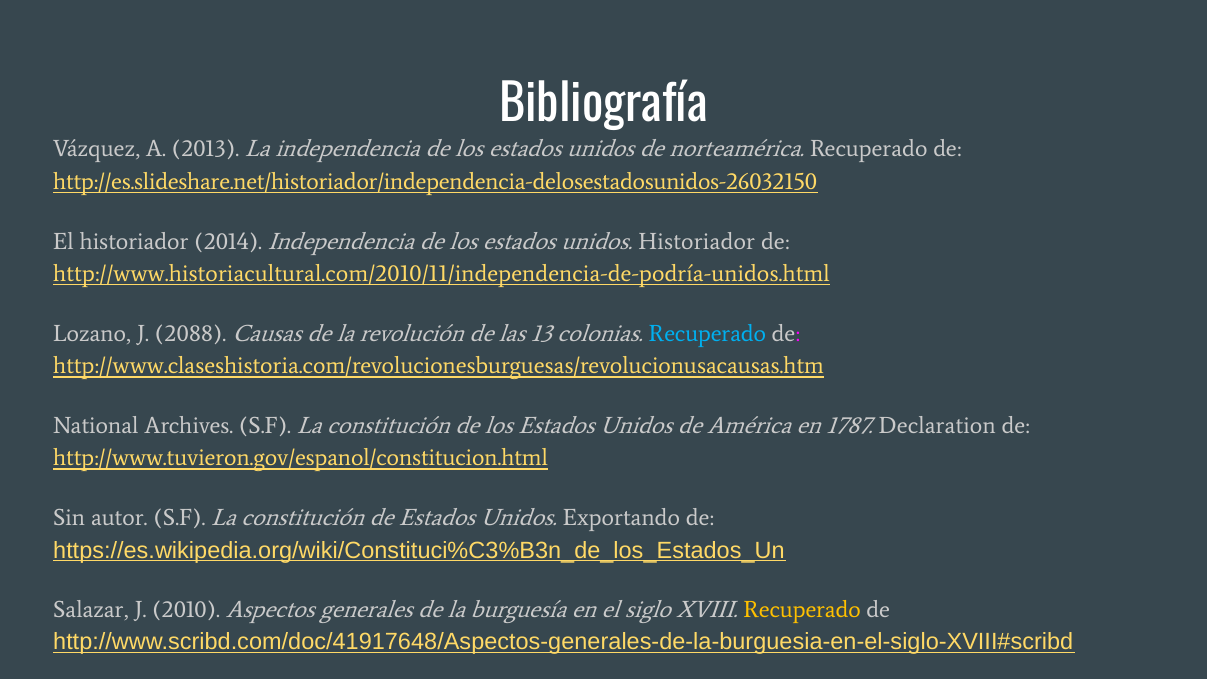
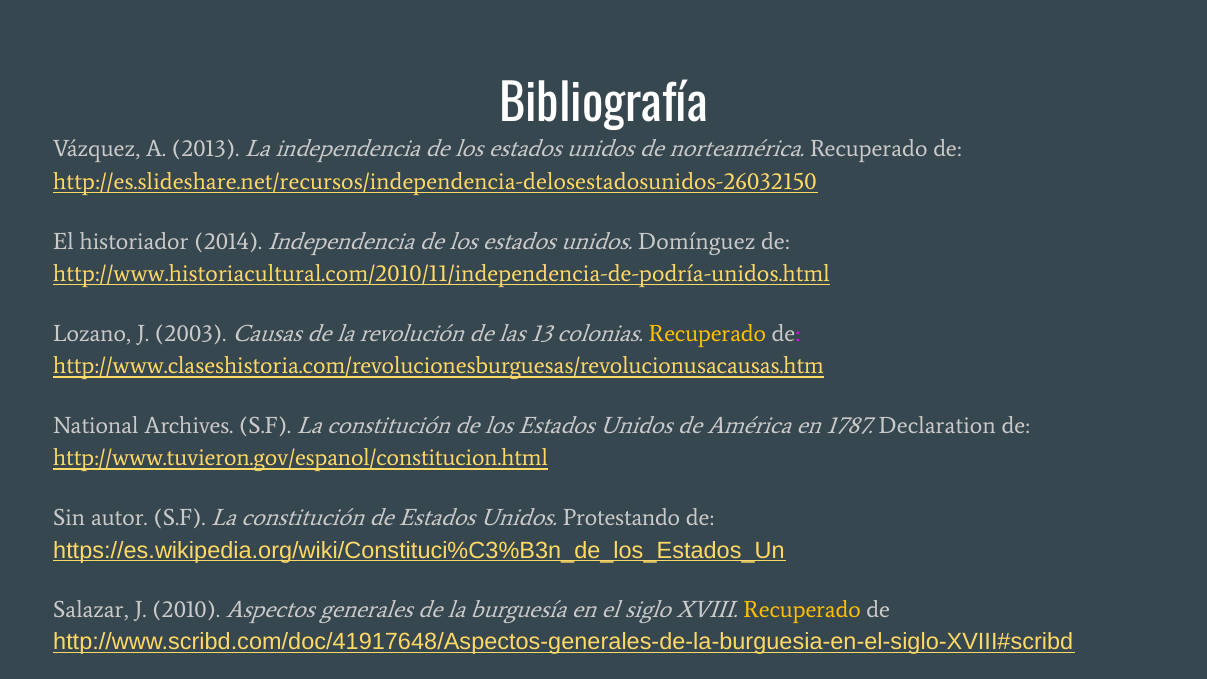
http://es.slideshare.net/historiador/independencia-delosestadosunidos-26032150: http://es.slideshare.net/historiador/independencia-delosestadosunidos-26032150 -> http://es.slideshare.net/recursos/independencia-delosestadosunidos-26032150
unidos Historiador: Historiador -> Domínguez
2088: 2088 -> 2003
Recuperado at (707, 334) colour: light blue -> yellow
Exportando: Exportando -> Protestando
